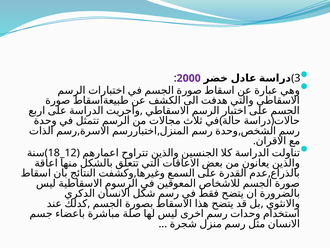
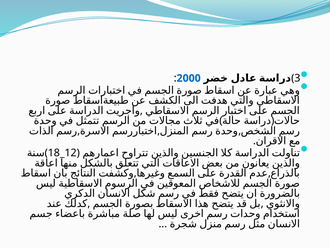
2000 colour: purple -> blue
